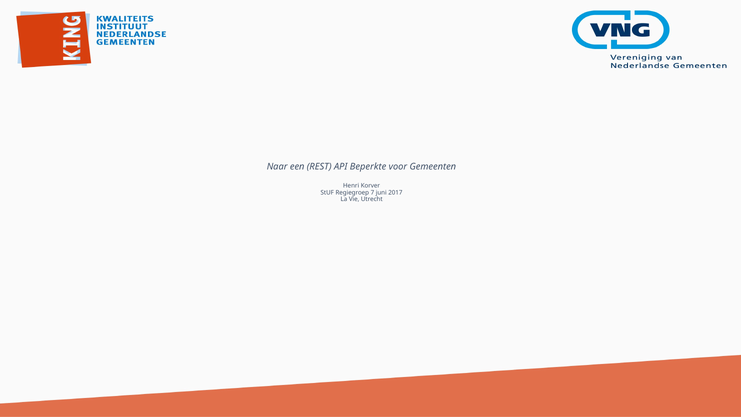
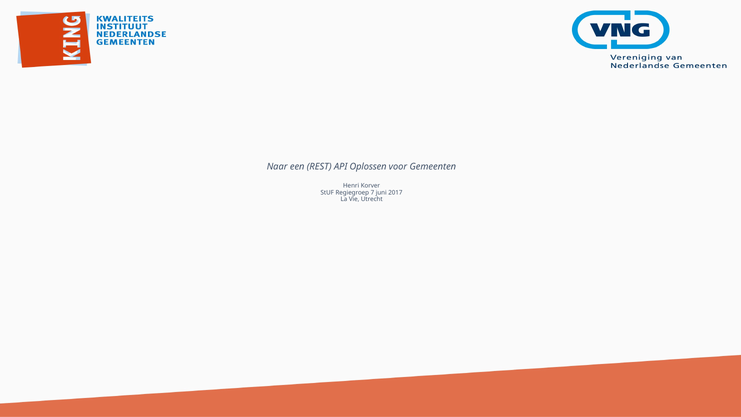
Beperkte: Beperkte -> Oplossen
